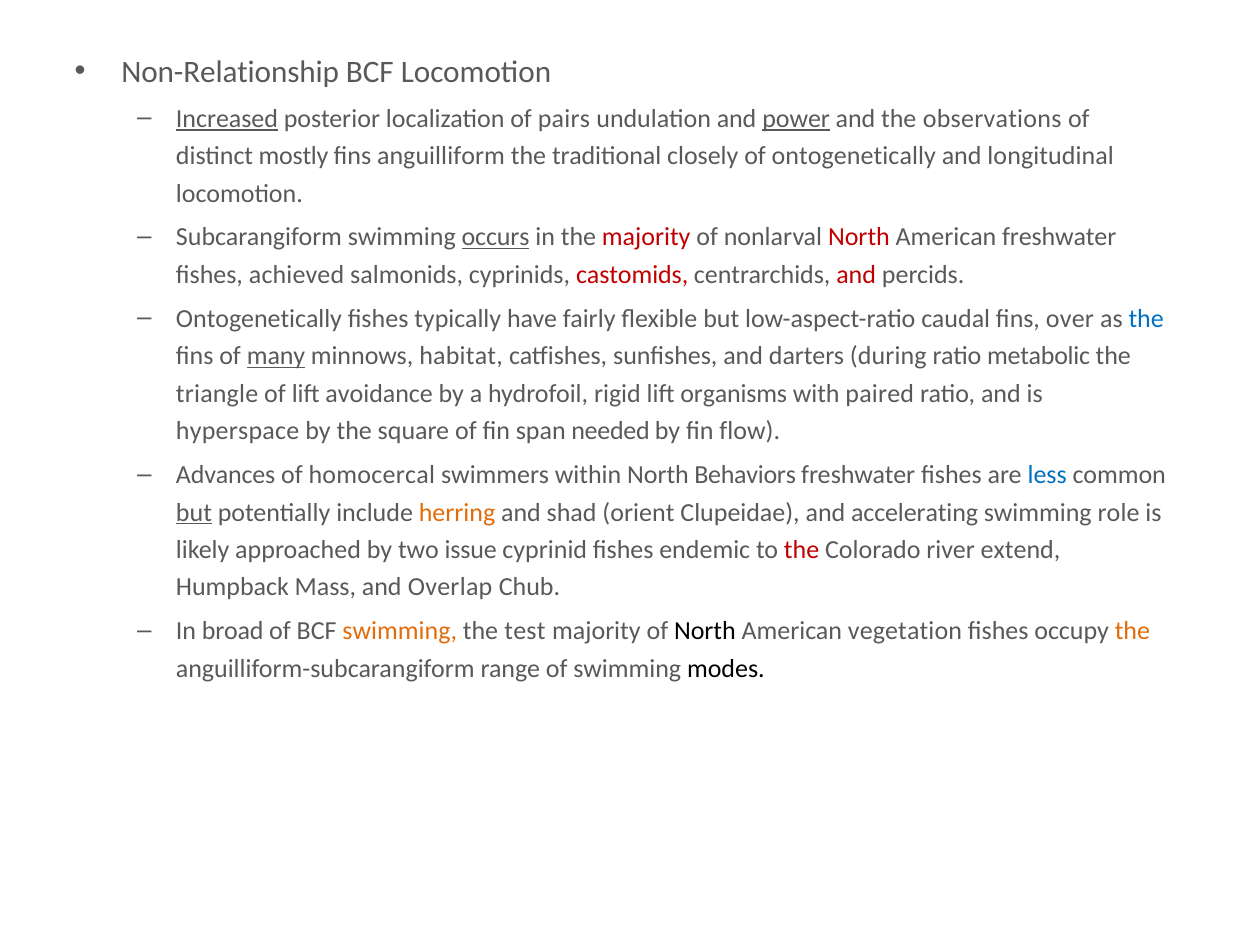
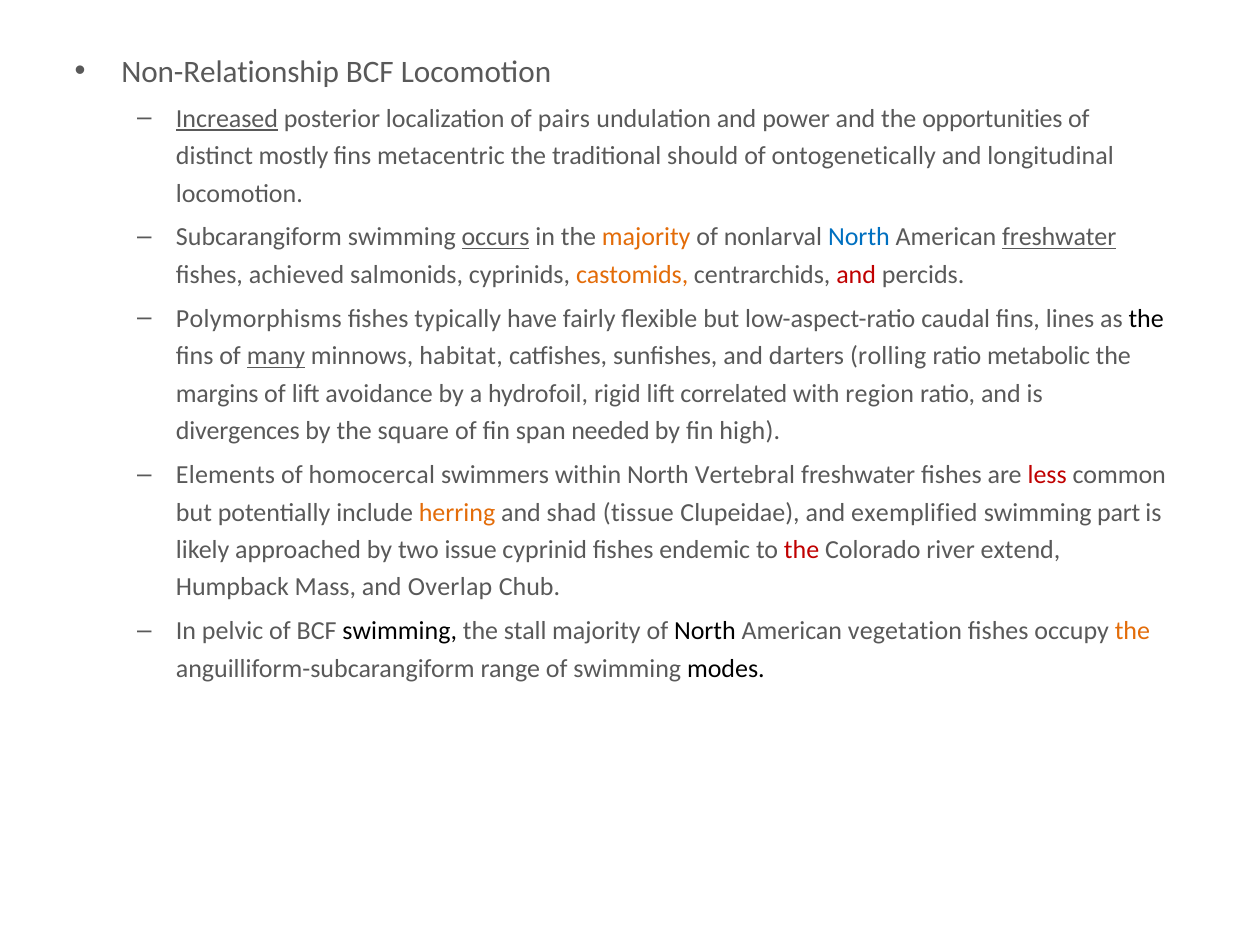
power underline: present -> none
observations: observations -> opportunities
anguilliform: anguilliform -> metacentric
closely: closely -> should
majority at (646, 237) colour: red -> orange
North at (859, 237) colour: red -> blue
freshwater at (1059, 237) underline: none -> present
castomids colour: red -> orange
Ontogenetically at (259, 319): Ontogenetically -> Polymorphisms
over: over -> lines
the at (1146, 319) colour: blue -> black
during: during -> rolling
triangle: triangle -> margins
organisms: organisms -> correlated
paired: paired -> region
hyperspace: hyperspace -> divergences
flow: flow -> high
Advances: Advances -> Elements
Behaviors: Behaviors -> Vertebral
less colour: blue -> red
but at (194, 512) underline: present -> none
orient: orient -> tissue
accelerating: accelerating -> exemplified
role: role -> part
broad: broad -> pelvic
swimming at (400, 631) colour: orange -> black
test: test -> stall
